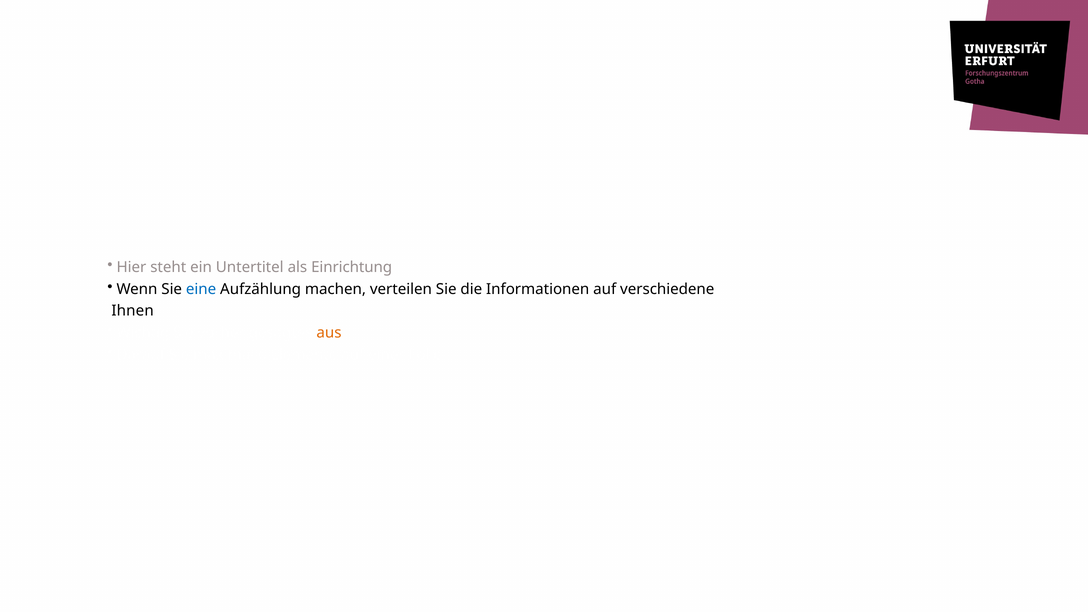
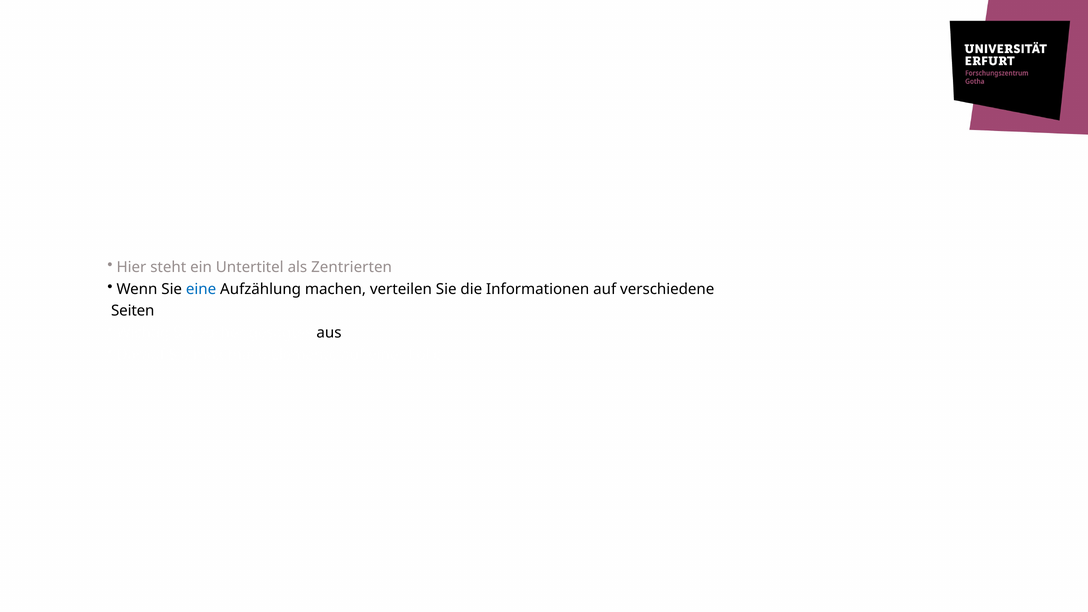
Einrichtung: Einrichtung -> Zentrierten
Ihnen: Ihnen -> Seiten
aus colour: orange -> black
